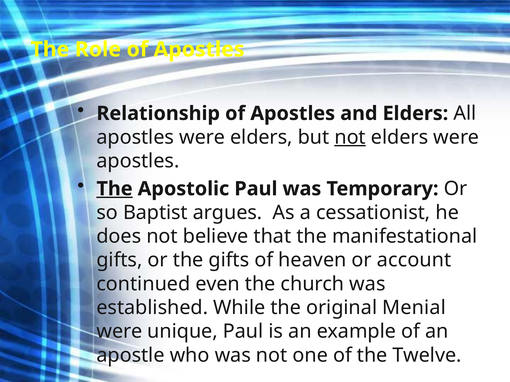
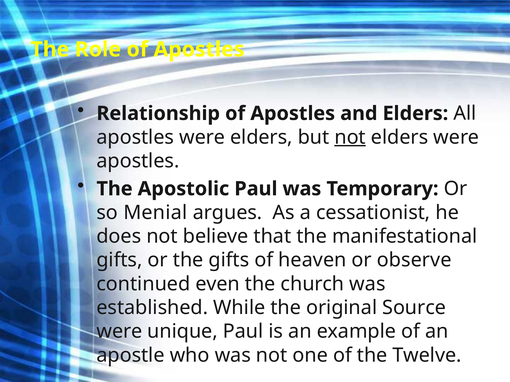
The at (115, 189) underline: present -> none
Baptist: Baptist -> Menial
account: account -> observe
Menial: Menial -> Source
